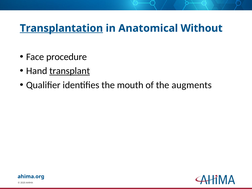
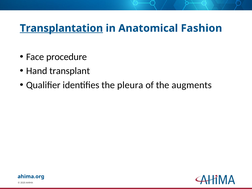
Without: Without -> Fashion
transplant underline: present -> none
mouth: mouth -> pleura
